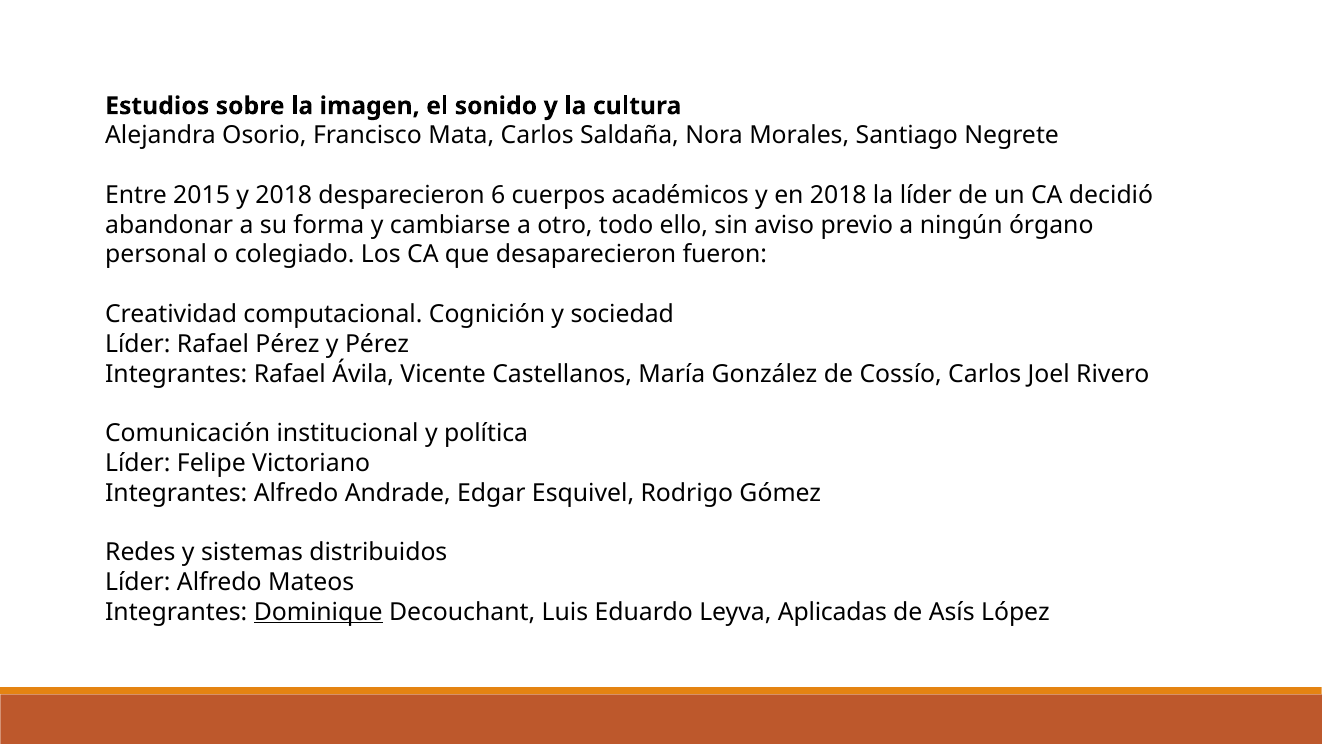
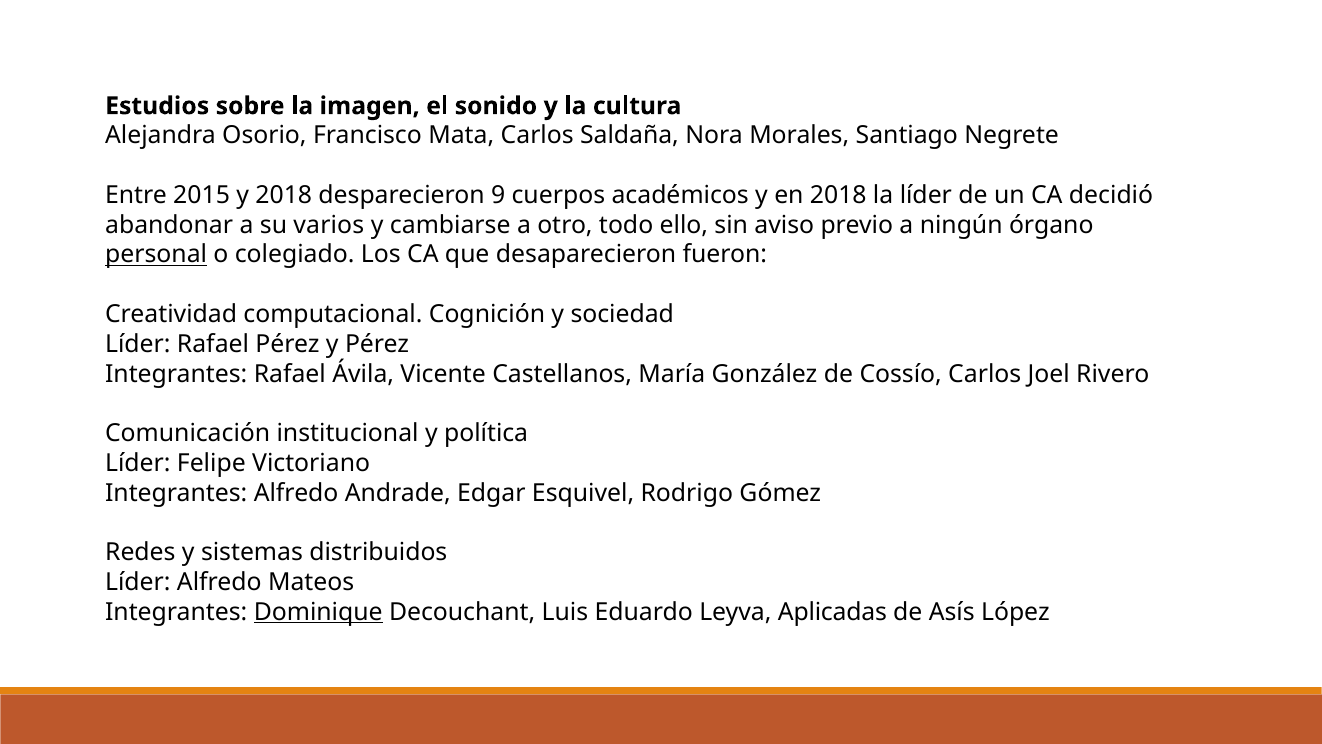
6: 6 -> 9
forma: forma -> varios
personal underline: none -> present
